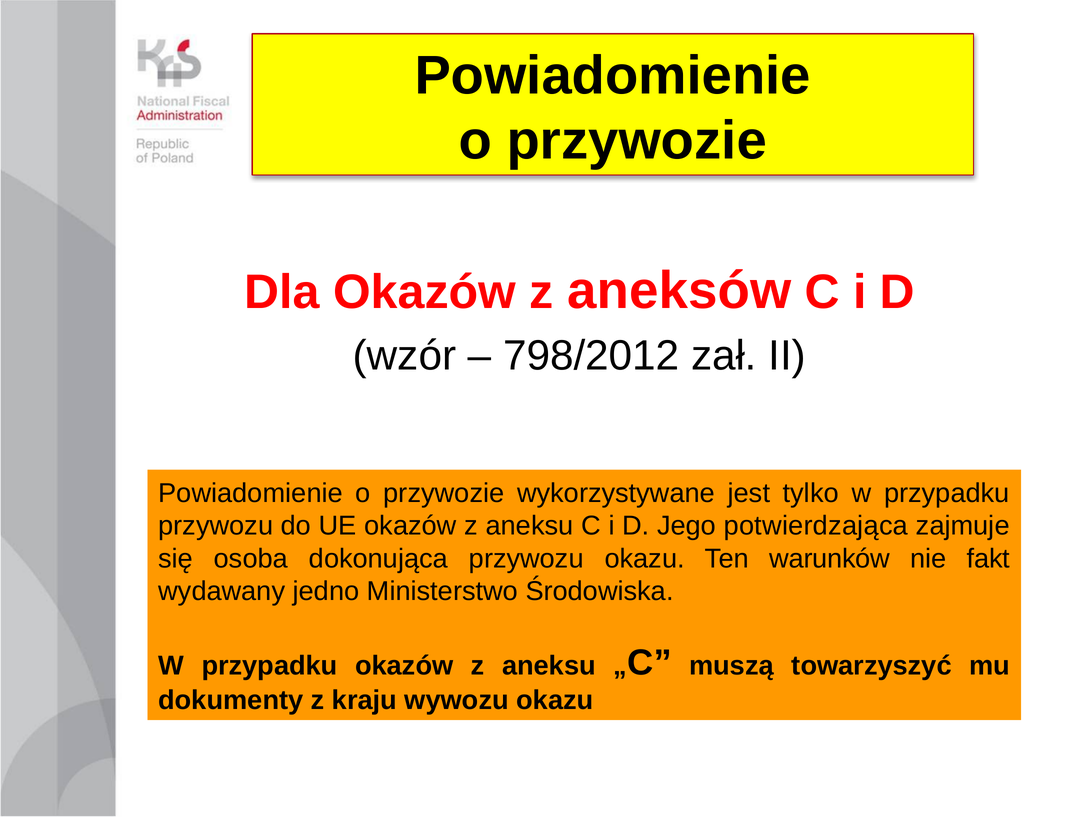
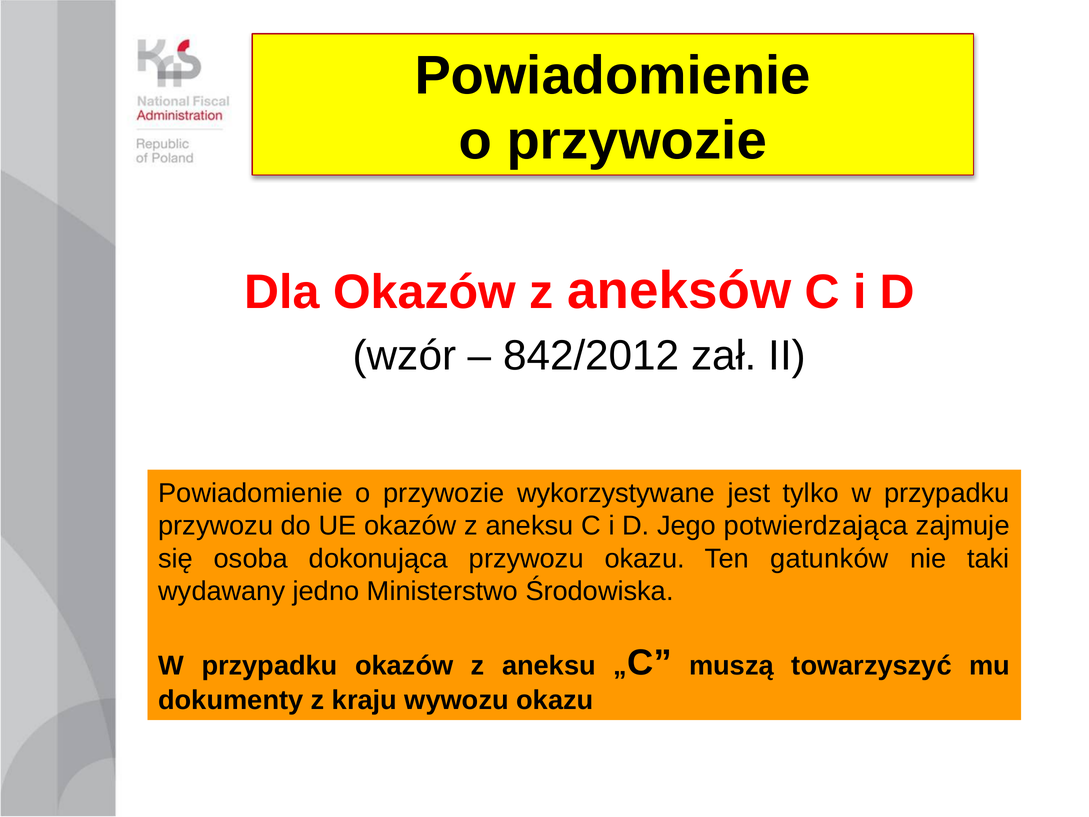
798/2012: 798/2012 -> 842/2012
warunków: warunków -> gatunków
fakt: fakt -> taki
